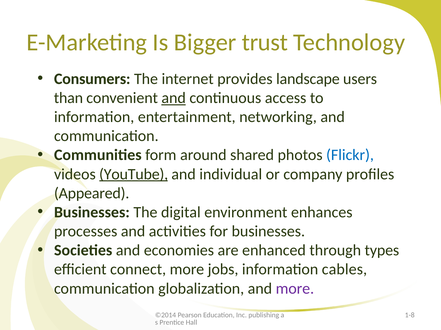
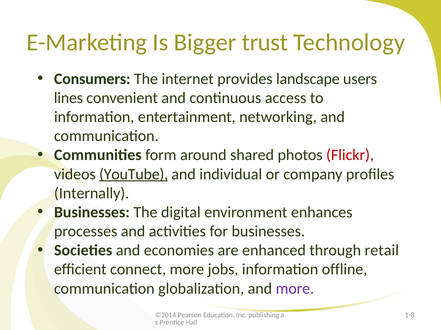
than: than -> lines
and at (174, 98) underline: present -> none
Flickr colour: blue -> red
Appeared: Appeared -> Internally
types: types -> retail
cables: cables -> offline
